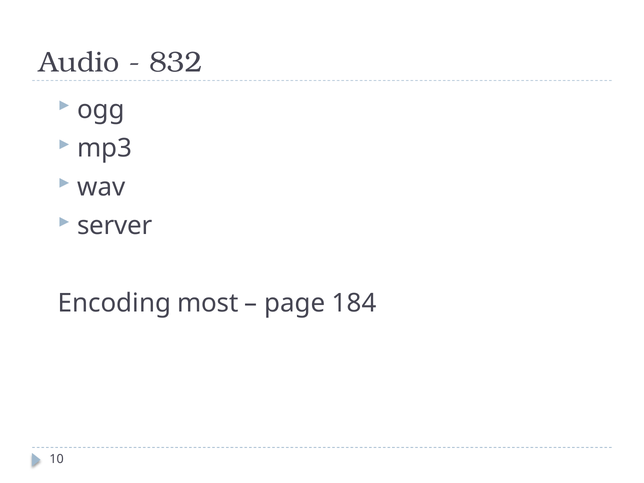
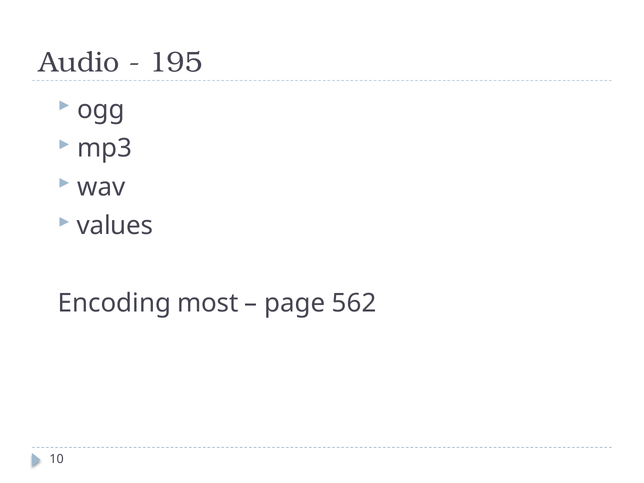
832: 832 -> 195
server: server -> values
184: 184 -> 562
